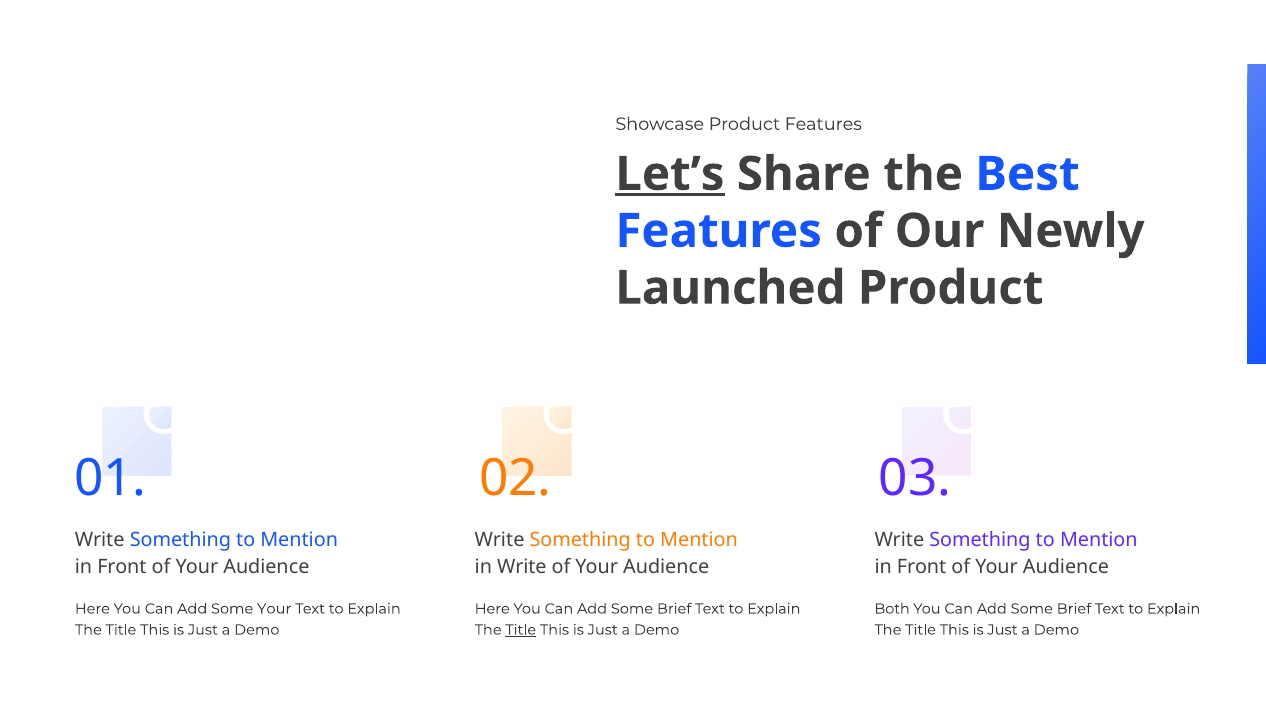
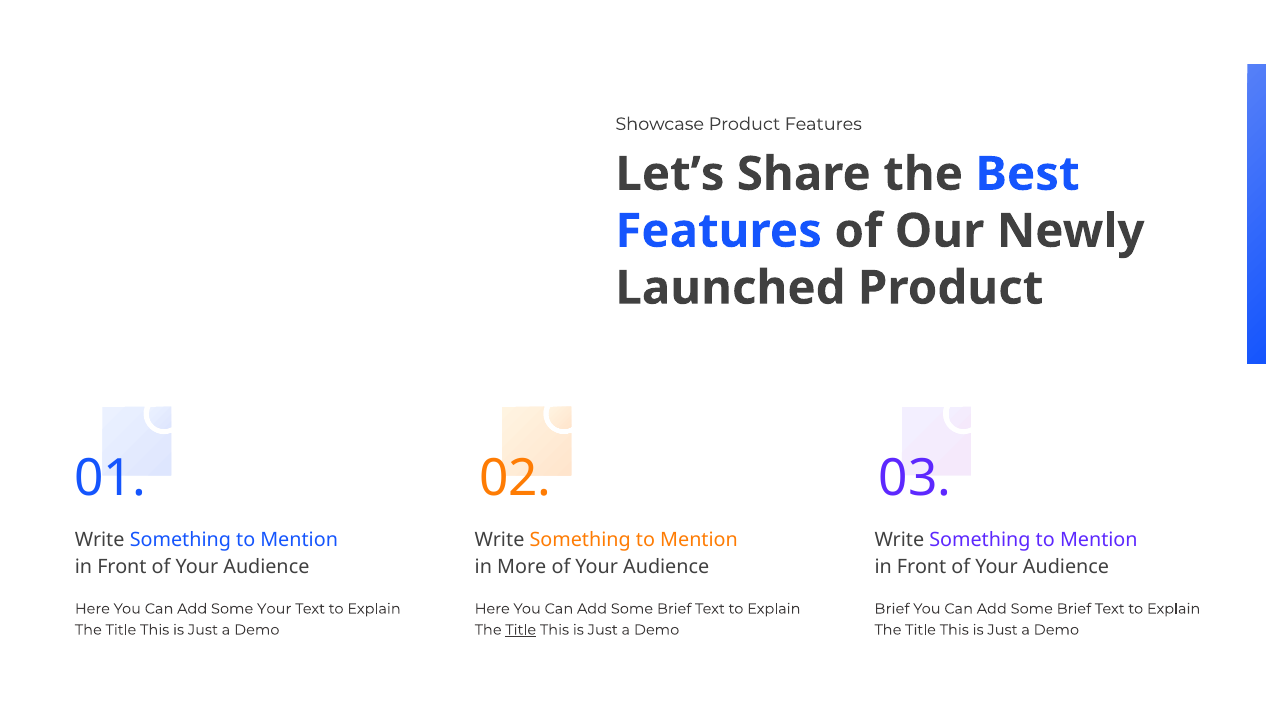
Let’s underline: present -> none
in Write: Write -> More
Both at (892, 609): Both -> Brief
